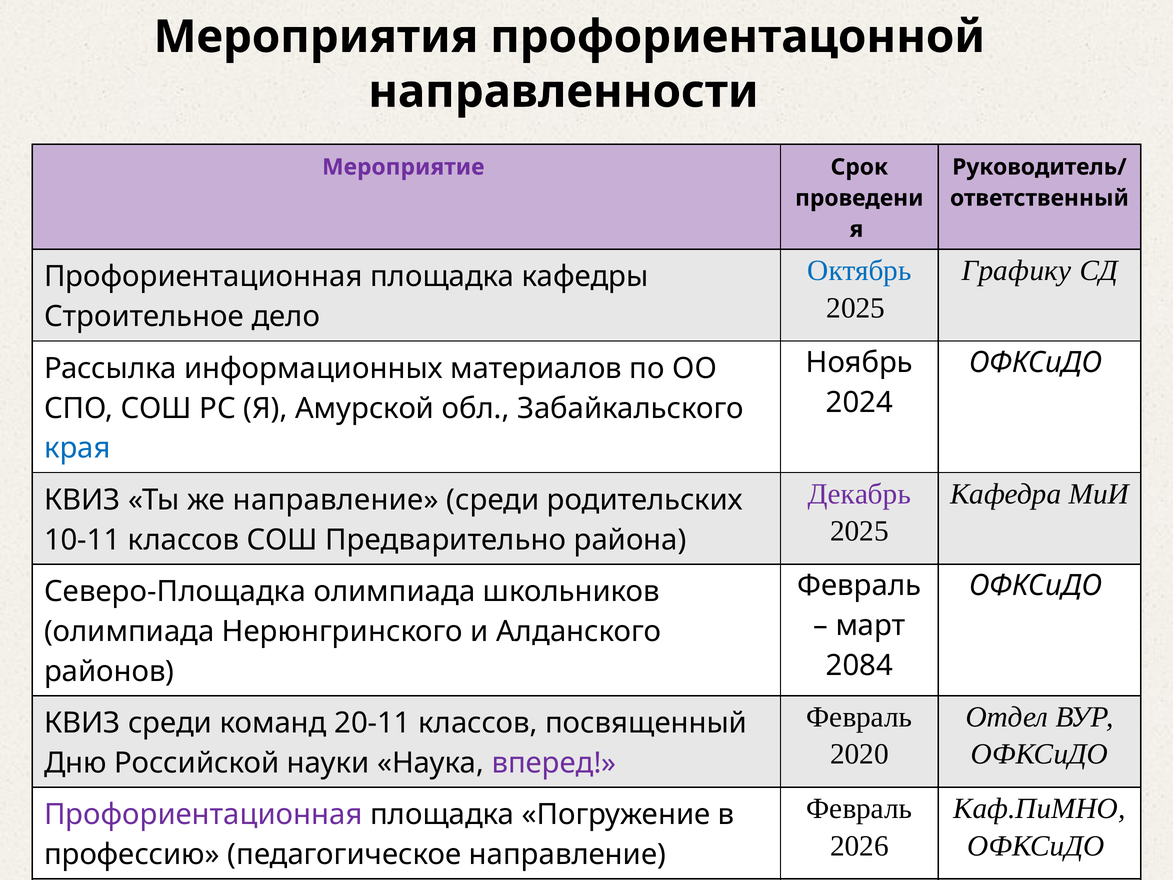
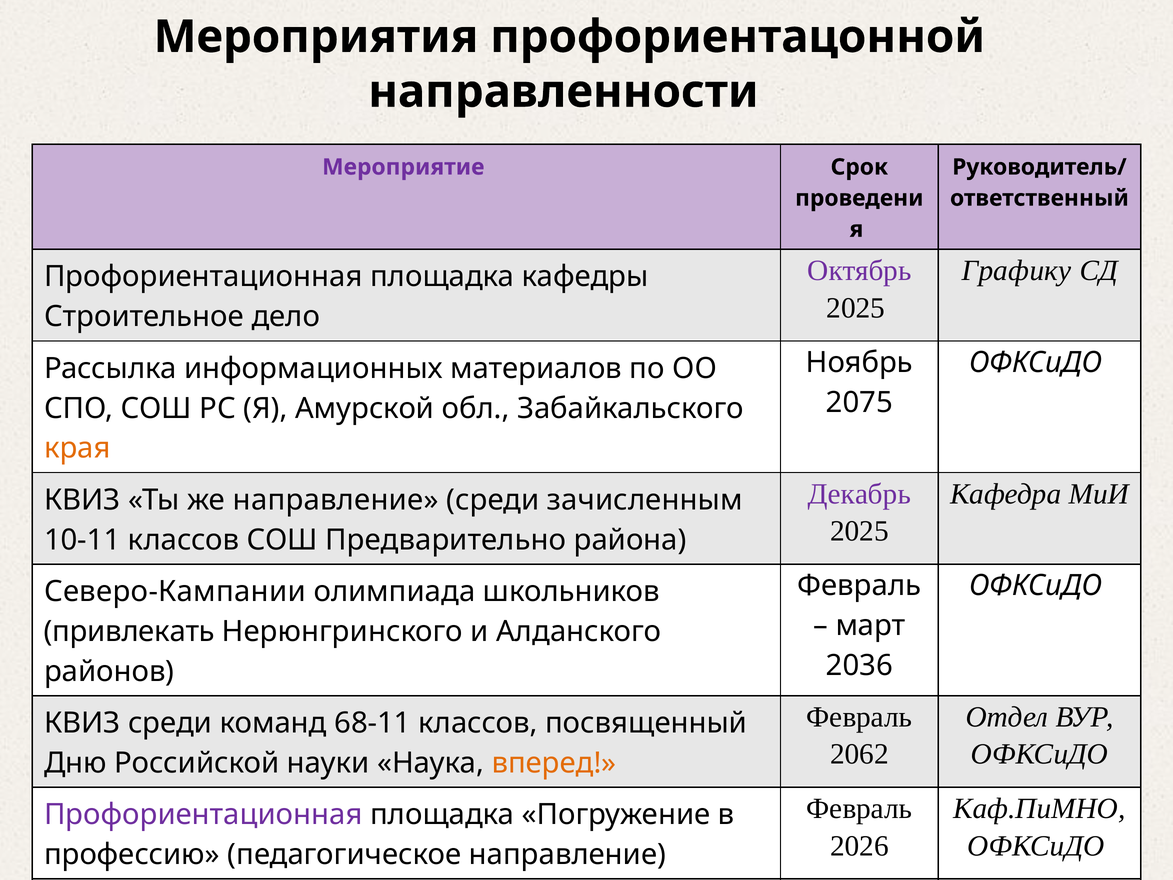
Октябрь colour: blue -> purple
2024: 2024 -> 2075
края colour: blue -> orange
родительских: родительских -> зачисленным
Северо-Площадка: Северо-Площадка -> Северо-Кампании
олимпиада at (129, 631): олимпиада -> привлекать
2084: 2084 -> 2036
20-11: 20-11 -> 68-11
2020: 2020 -> 2062
вперед colour: purple -> orange
